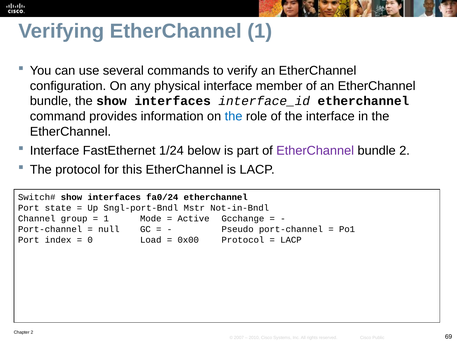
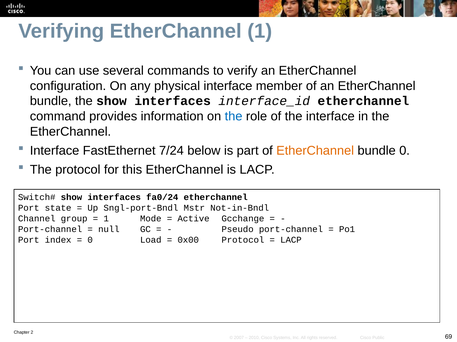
1/24: 1/24 -> 7/24
EtherChannel at (315, 151) colour: purple -> orange
bundle 2: 2 -> 0
